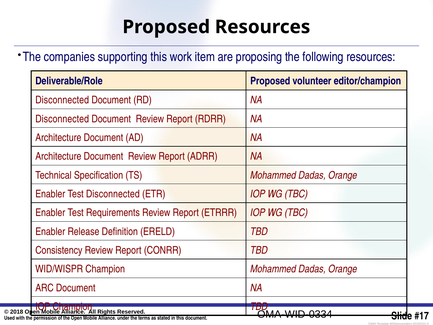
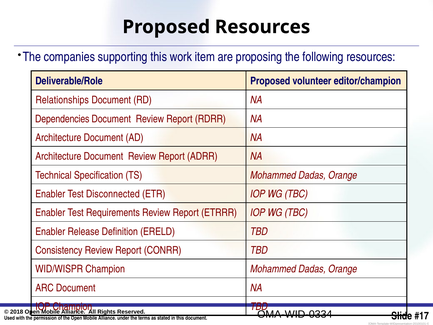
Disconnected at (62, 100): Disconnected -> Relationships
Disconnected at (62, 119): Disconnected -> Dependencies
